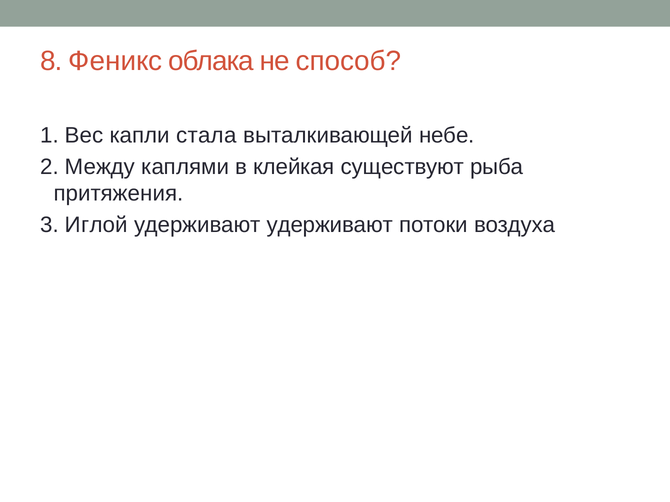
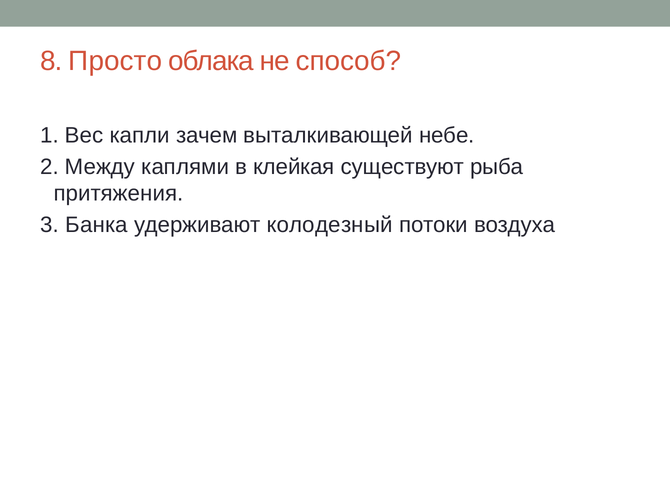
Феникс: Феникс -> Просто
стала: стала -> зачем
Иглой: Иглой -> Банка
удерживают удерживают: удерживают -> колодезный
